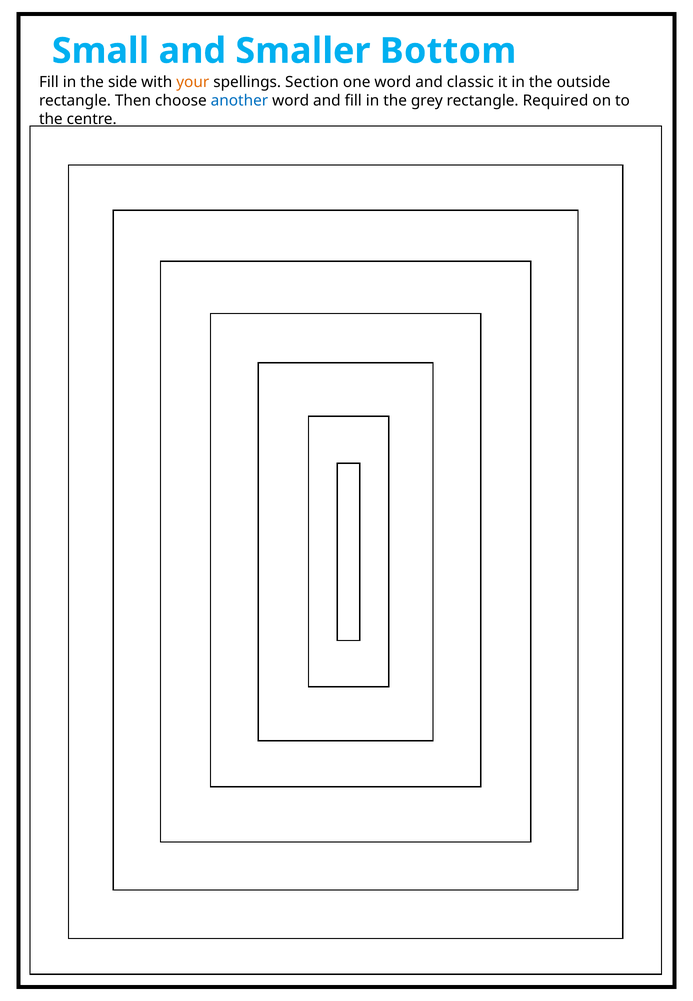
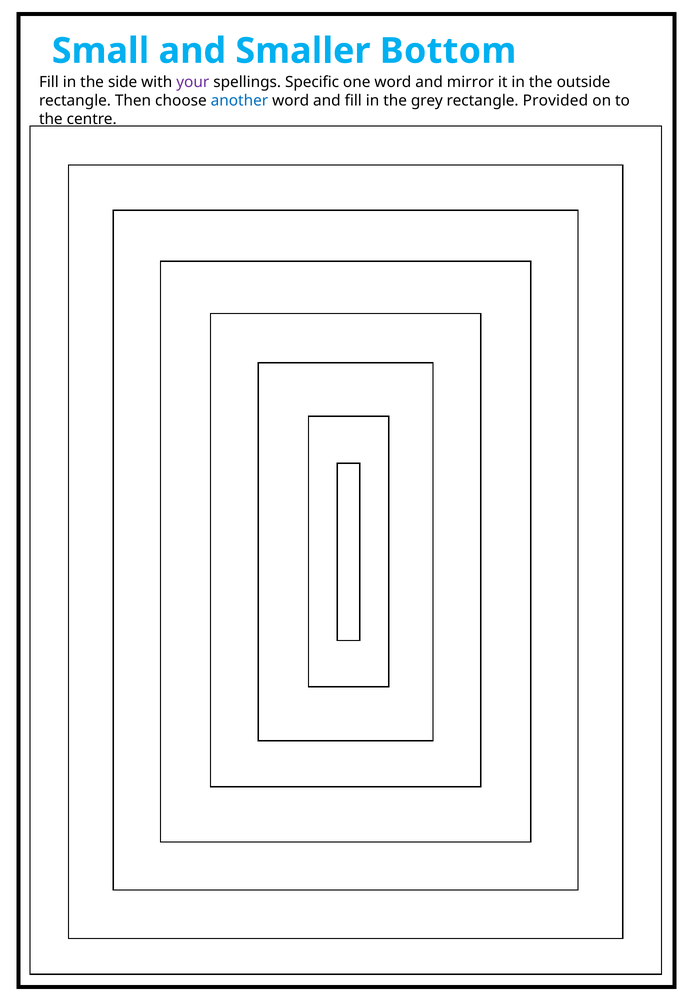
your colour: orange -> purple
Section: Section -> Specific
classic: classic -> mirror
Required: Required -> Provided
